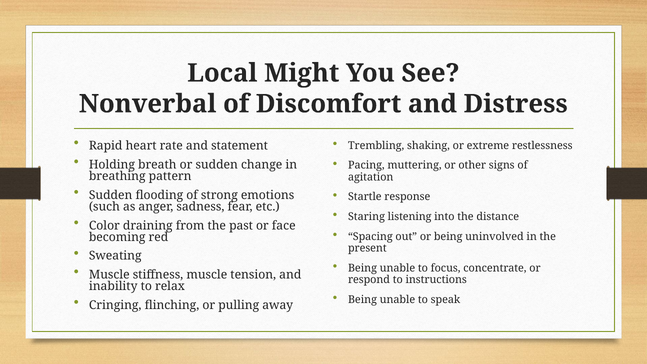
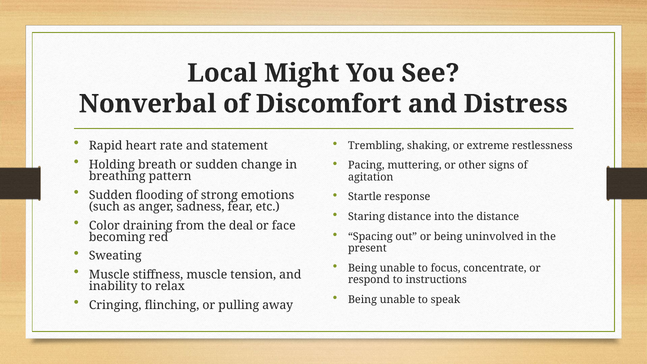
Staring listening: listening -> distance
past: past -> deal
